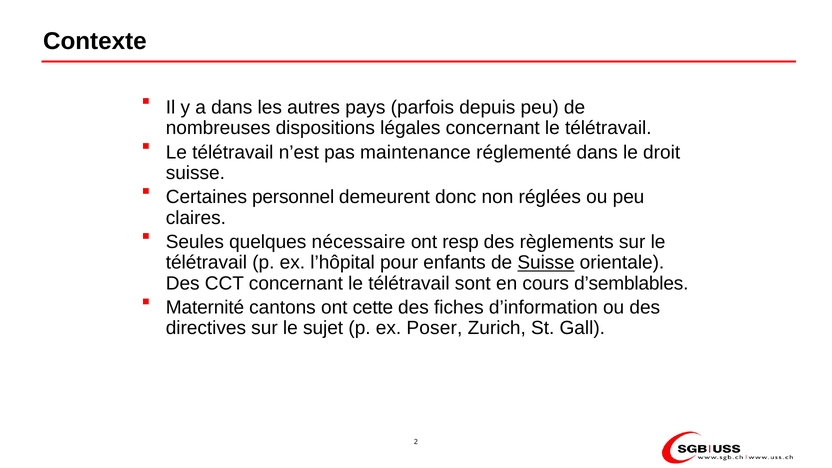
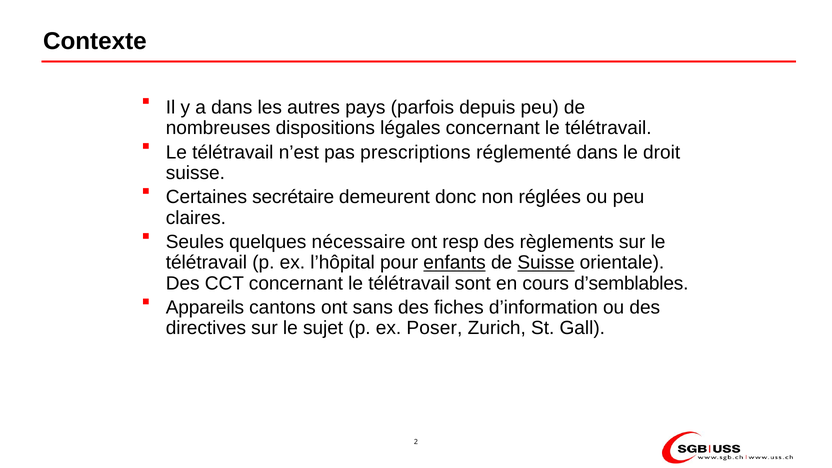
maintenance: maintenance -> prescriptions
personnel: personnel -> secrétaire
enfants underline: none -> present
Maternité: Maternité -> Appareils
cette: cette -> sans
